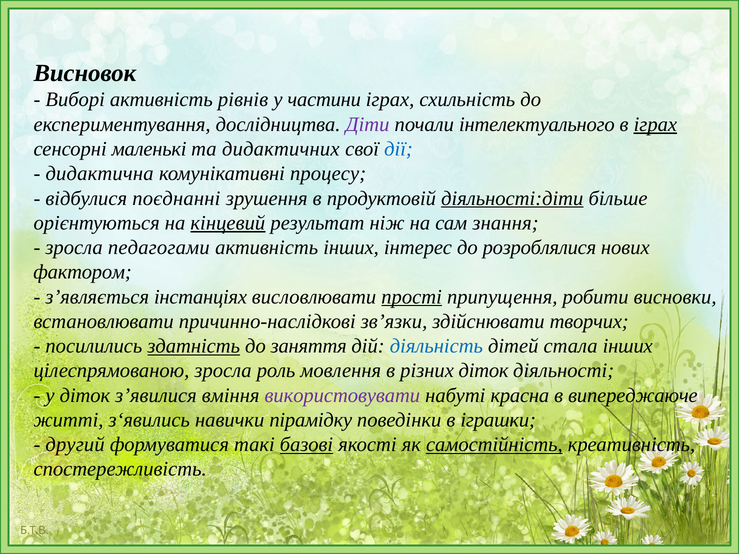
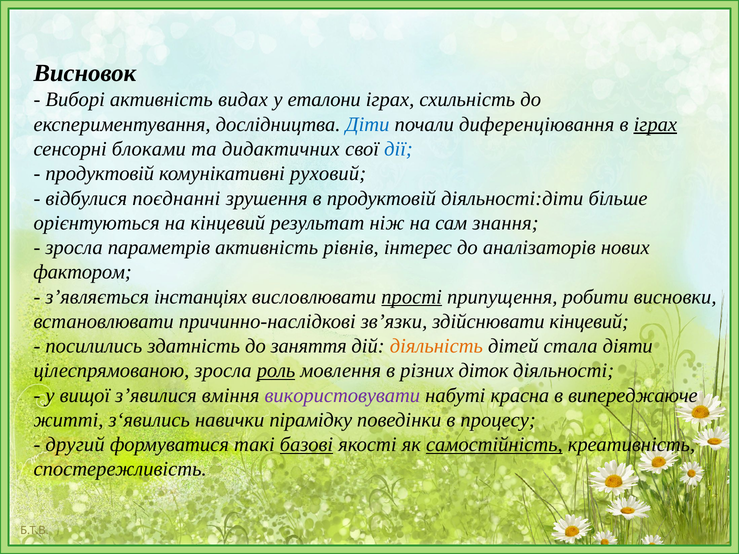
рівнів: рівнів -> видах
частини: частини -> еталони
Діти colour: purple -> blue
інтелектуального: інтелектуального -> диференціювання
маленькі: маленькі -> блоками
дидактична at (100, 174): дидактична -> продуктовій
процесу: процесу -> руховий
діяльності:діти underline: present -> none
кінцевий at (228, 223) underline: present -> none
педагогами: педагогами -> параметрів
активність інших: інших -> рівнів
розроблялися: розроблялися -> аналізаторів
здійснювати творчих: творчих -> кінцевий
здатність underline: present -> none
діяльність colour: blue -> orange
стала інших: інших -> діяти
роль underline: none -> present
у діток: діток -> вищої
іграшки: іграшки -> процесу
